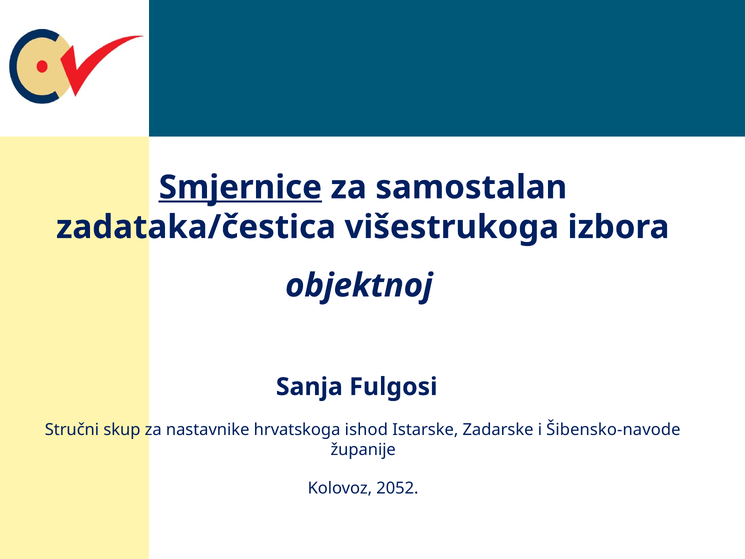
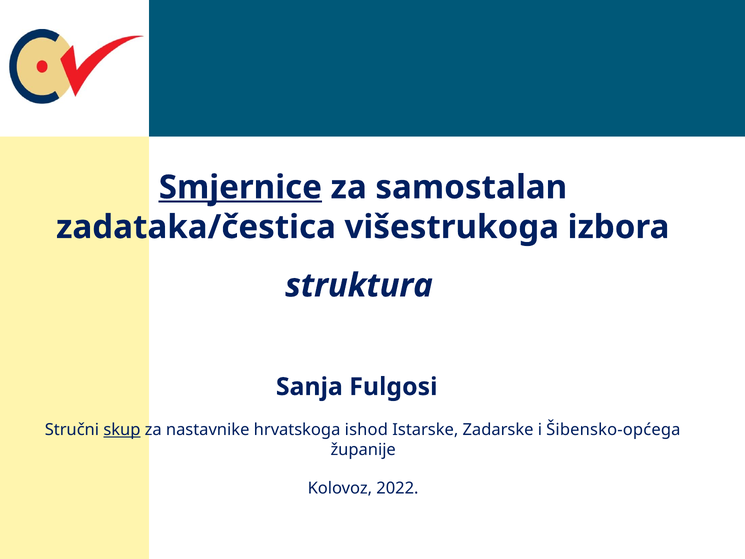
objektnoj: objektnoj -> struktura
skup underline: none -> present
Šibensko-navode: Šibensko-navode -> Šibensko-općega
2052: 2052 -> 2022
